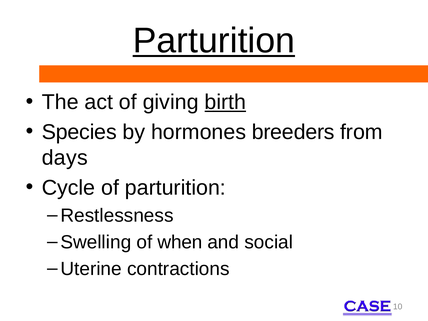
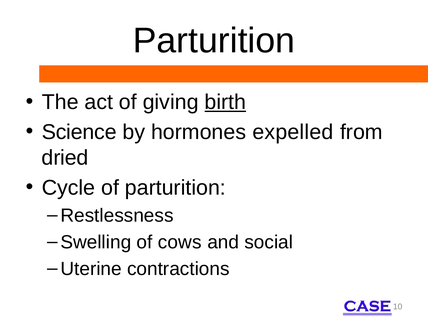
Parturition at (214, 41) underline: present -> none
Species: Species -> Science
breeders: breeders -> expelled
days: days -> dried
when: when -> cows
